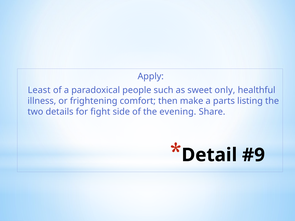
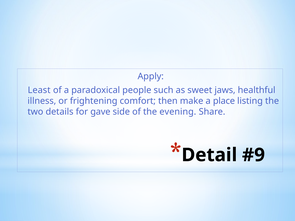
only: only -> jaws
parts: parts -> place
fight: fight -> gave
